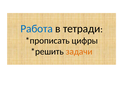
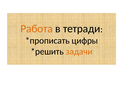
Работа colour: blue -> orange
